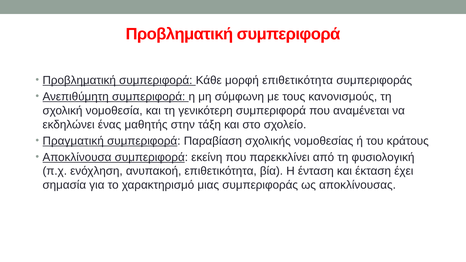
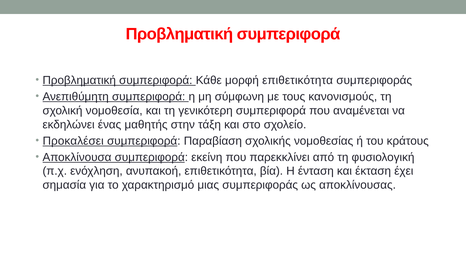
Πραγματική: Πραγματική -> Προκαλέσει
